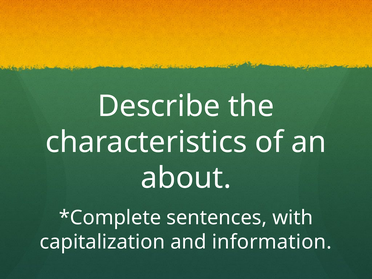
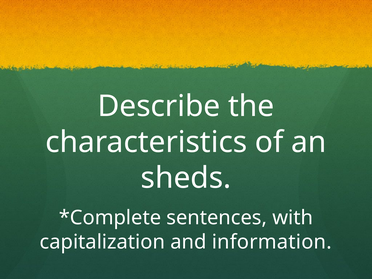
about: about -> sheds
